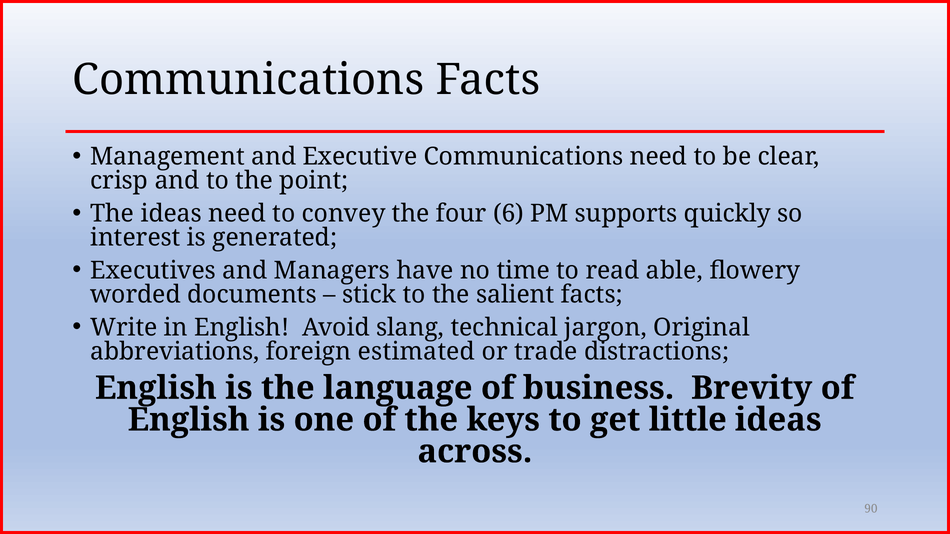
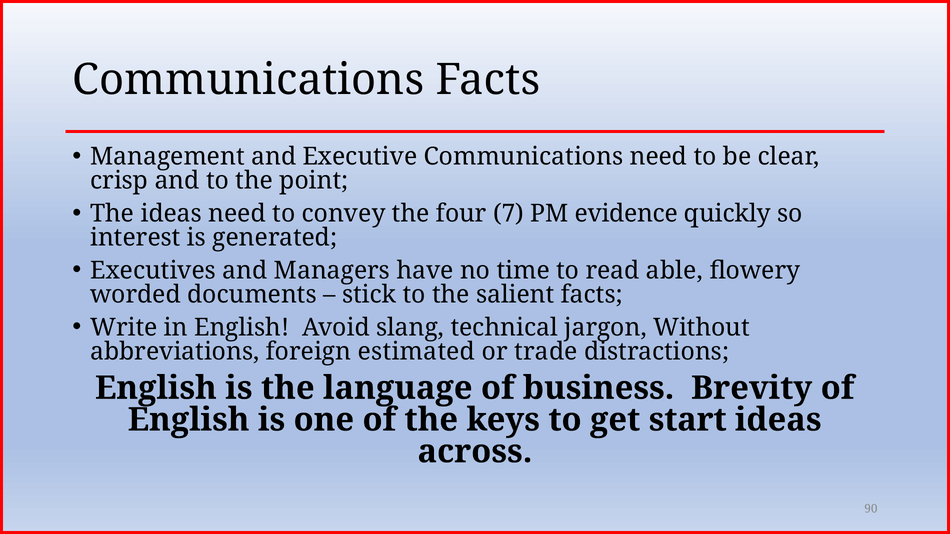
6: 6 -> 7
supports: supports -> evidence
Original: Original -> Without
little: little -> start
